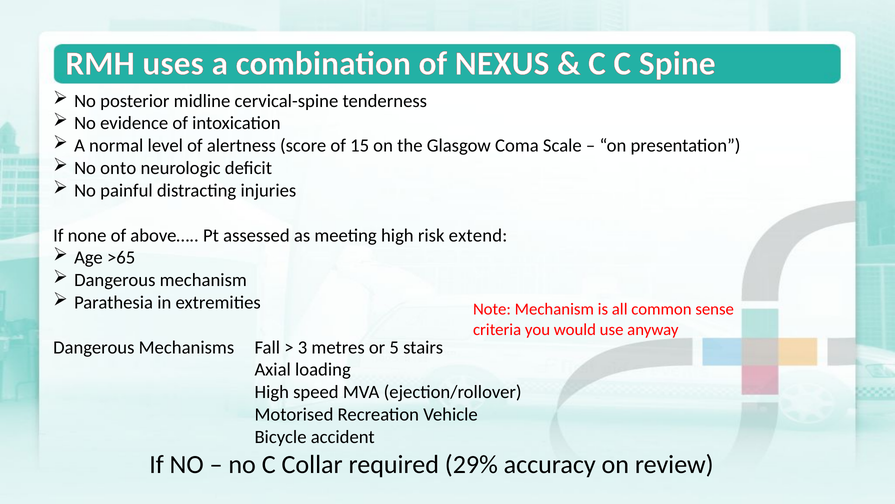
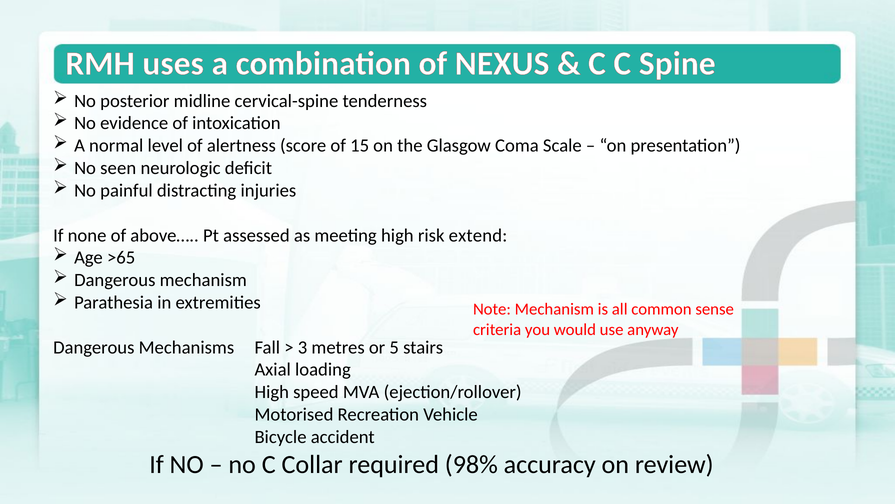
onto: onto -> seen
29%: 29% -> 98%
